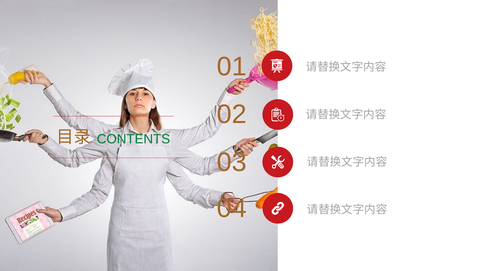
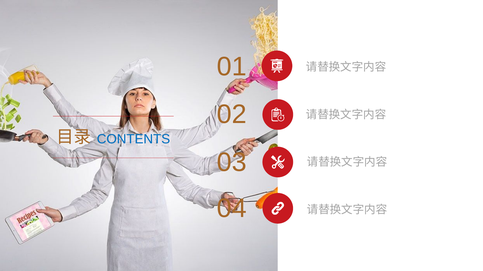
CONTENTS colour: green -> blue
